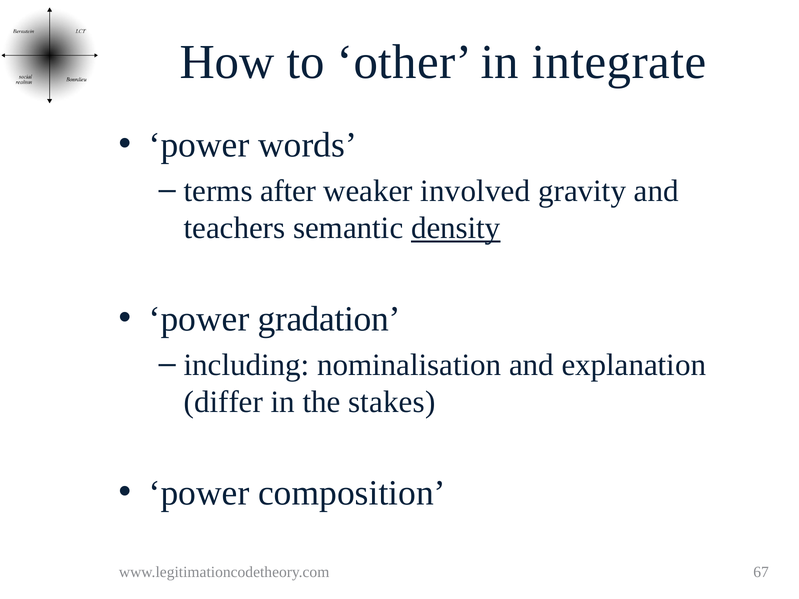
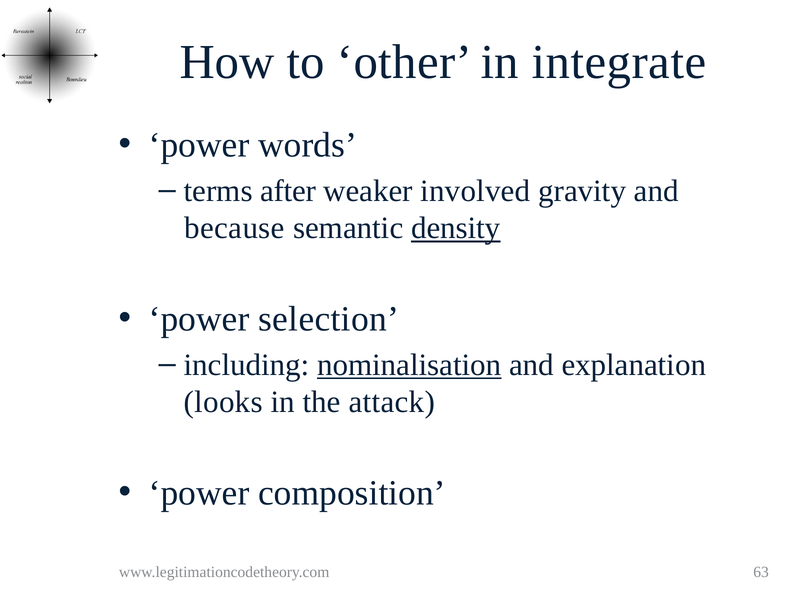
teachers: teachers -> because
gradation: gradation -> selection
nominalisation underline: none -> present
differ: differ -> looks
stakes: stakes -> attack
67: 67 -> 63
